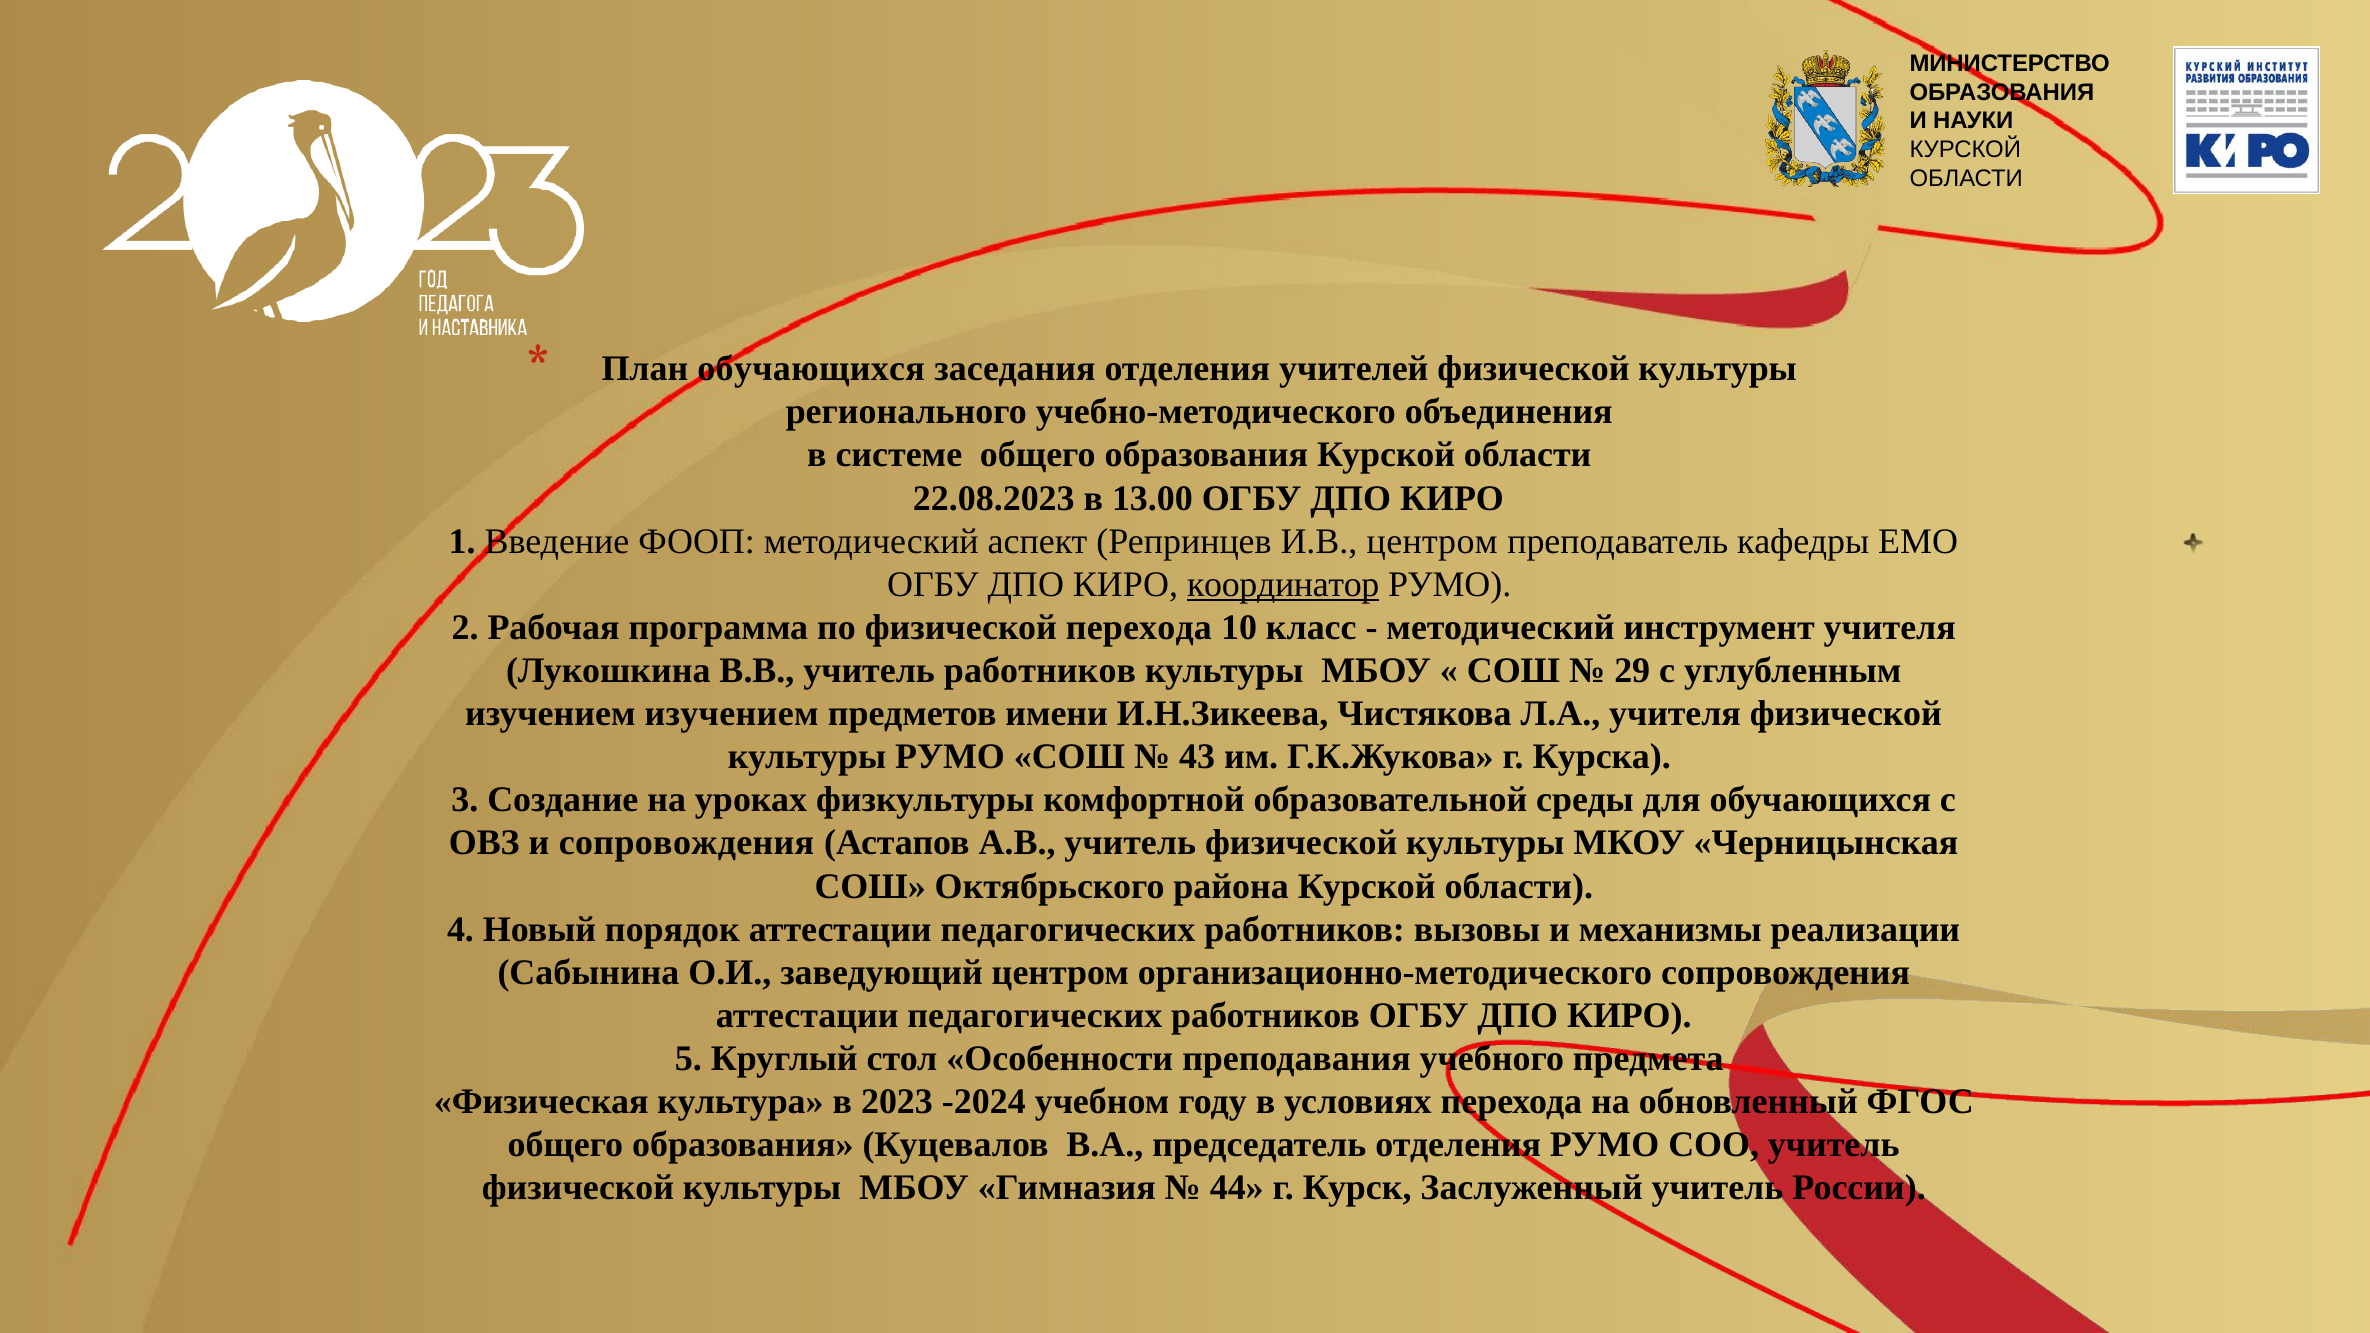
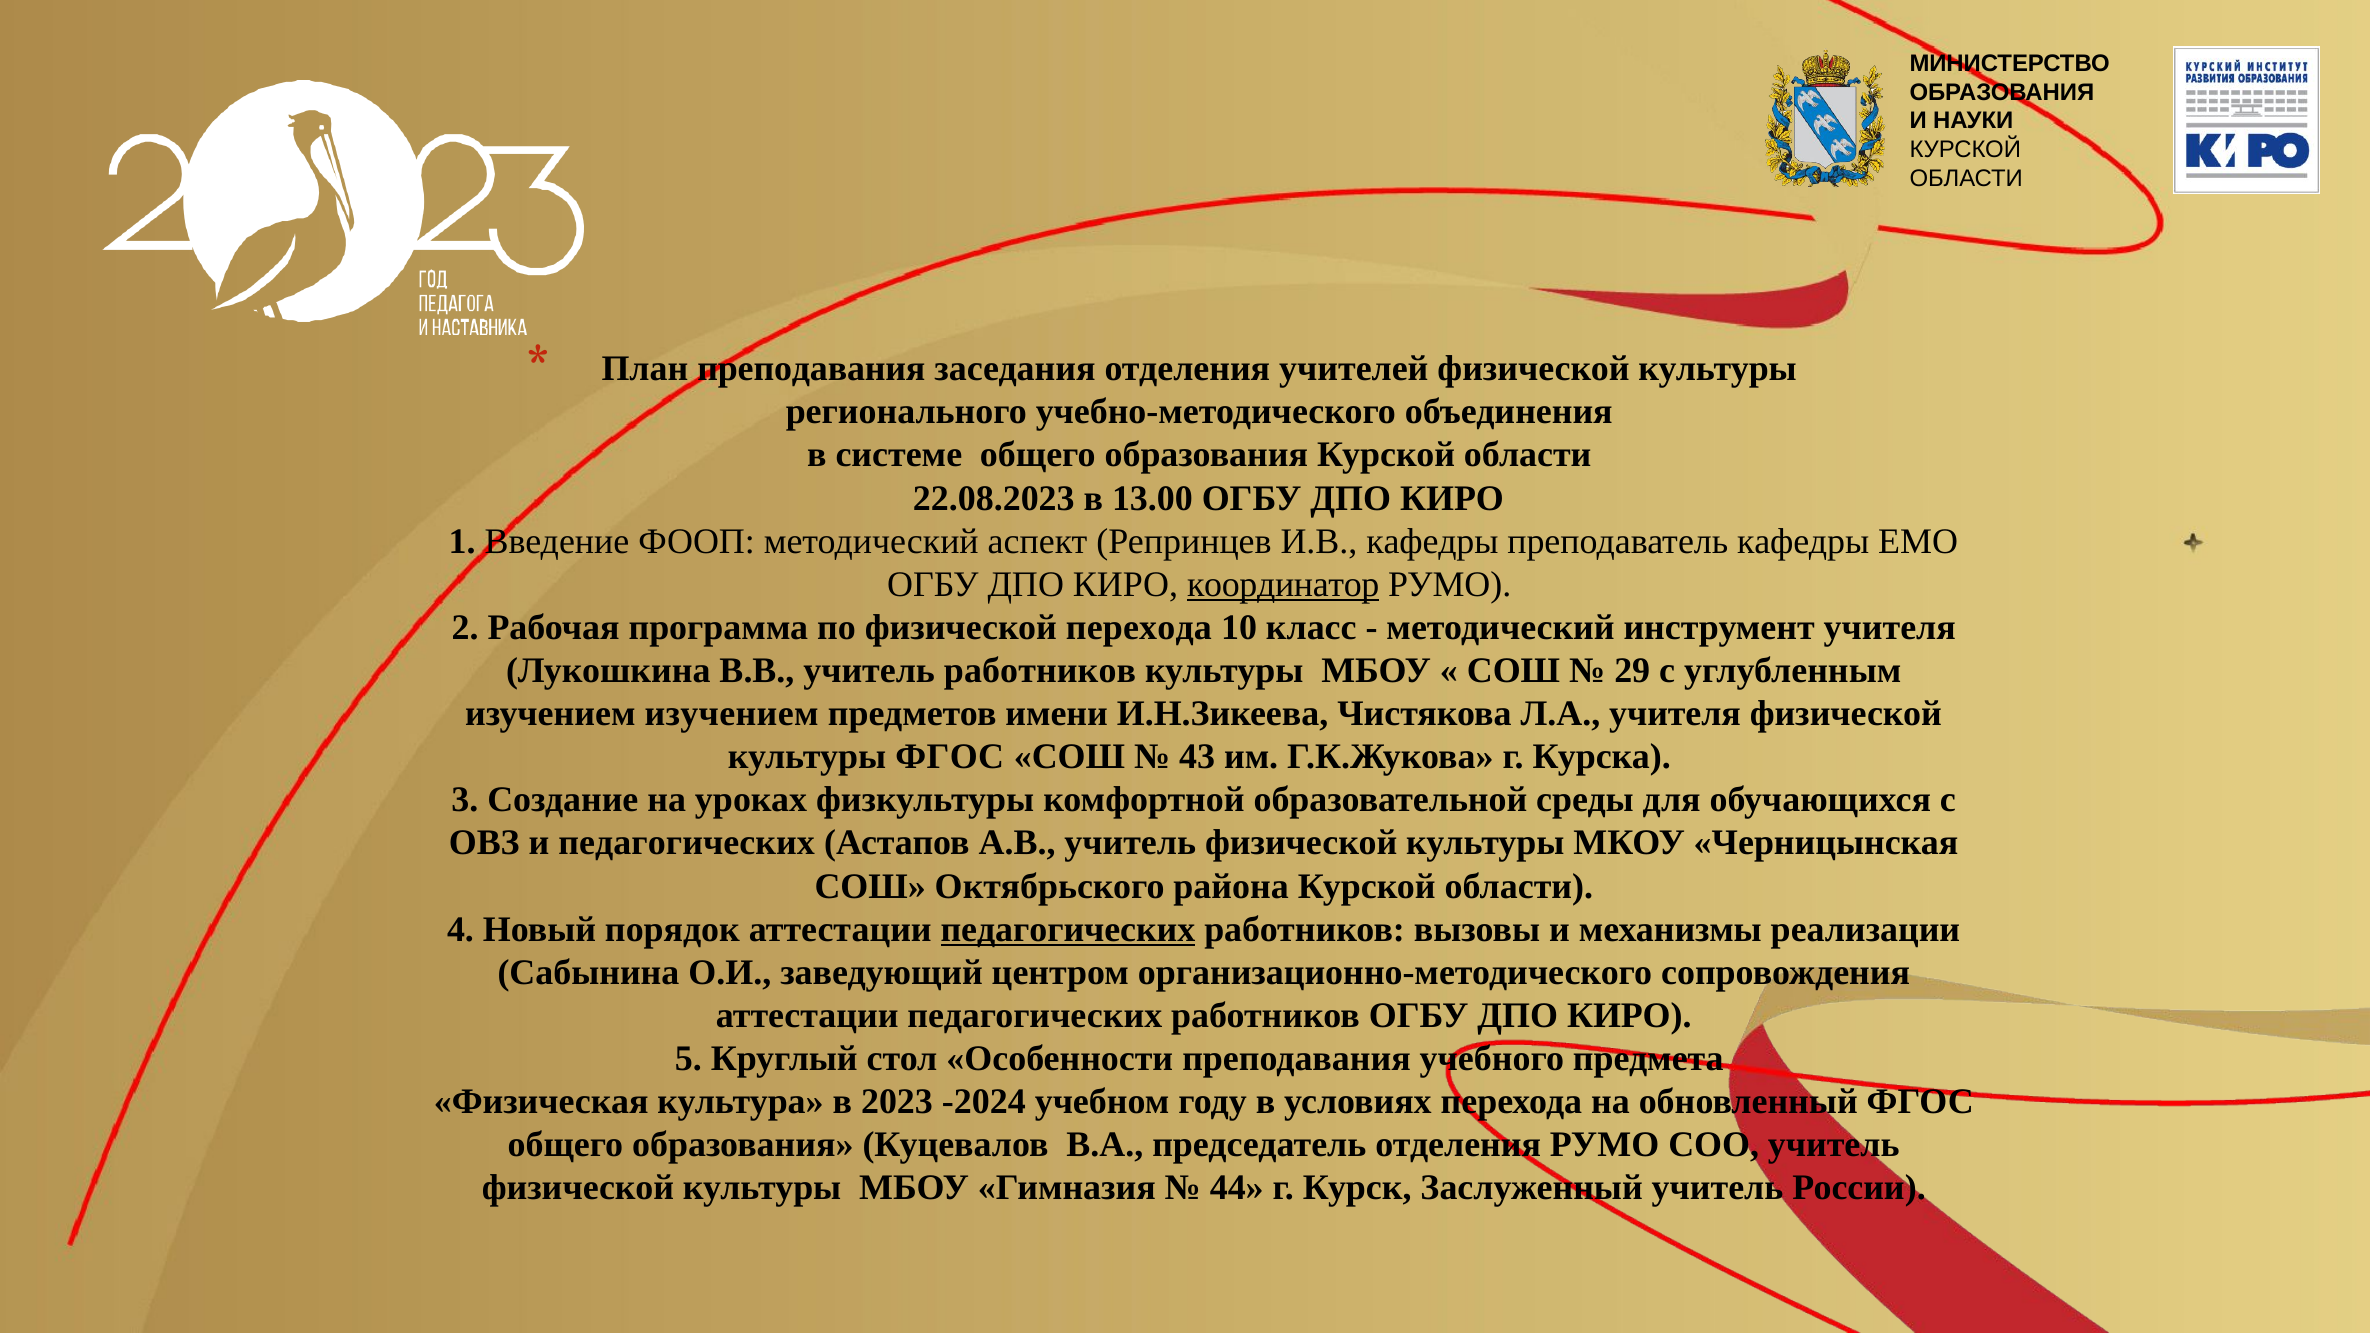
План обучающихся: обучающихся -> преподавания
И.В центром: центром -> кафедры
культуры РУМО: РУМО -> ФГОС
и сопровождения: сопровождения -> педагогических
педагогических at (1068, 929) underline: none -> present
